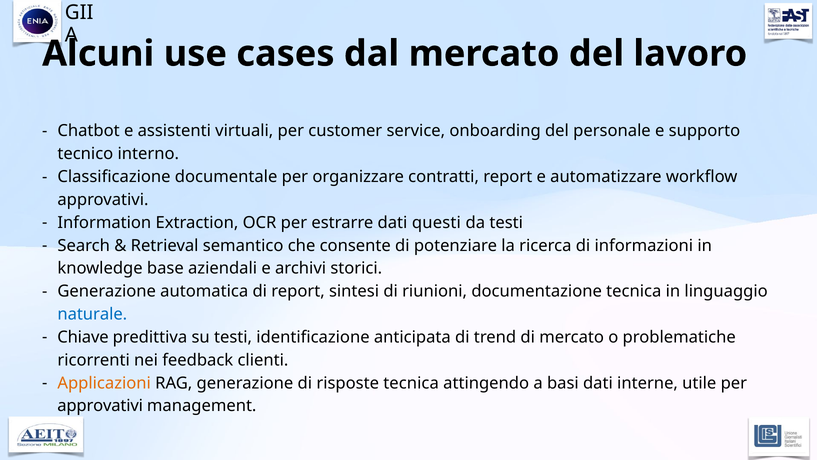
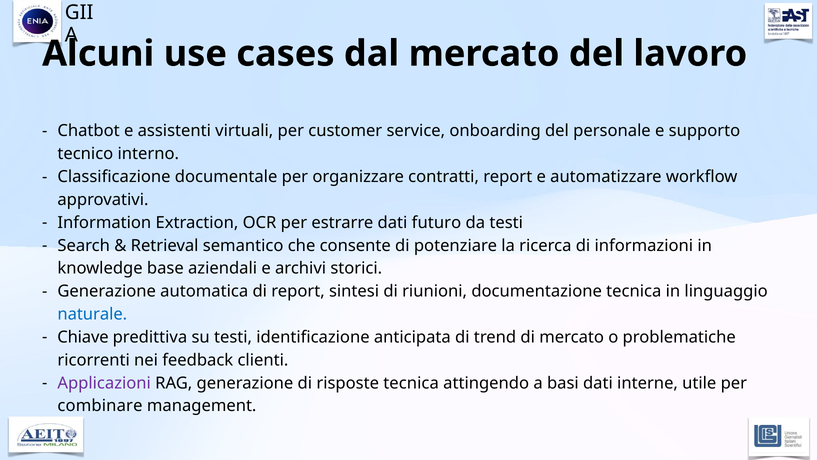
questi: questi -> futuro
Applicazioni colour: orange -> purple
approvativi at (100, 406): approvativi -> combinare
